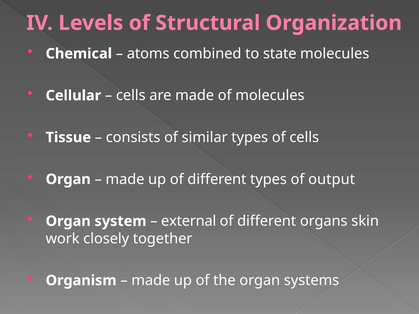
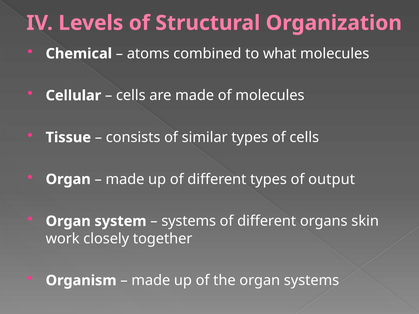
state: state -> what
external at (189, 221): external -> systems
